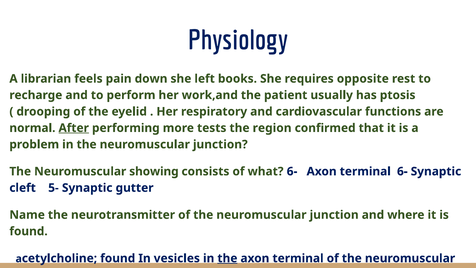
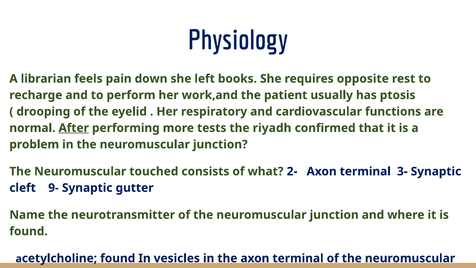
region: region -> riyadh
showing: showing -> touched
what 6-: 6- -> 2-
terminal 6-: 6- -> 3-
5-: 5- -> 9-
the at (227, 258) underline: present -> none
